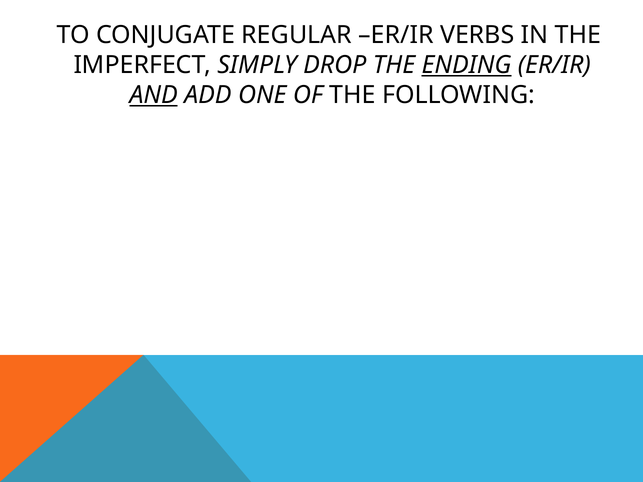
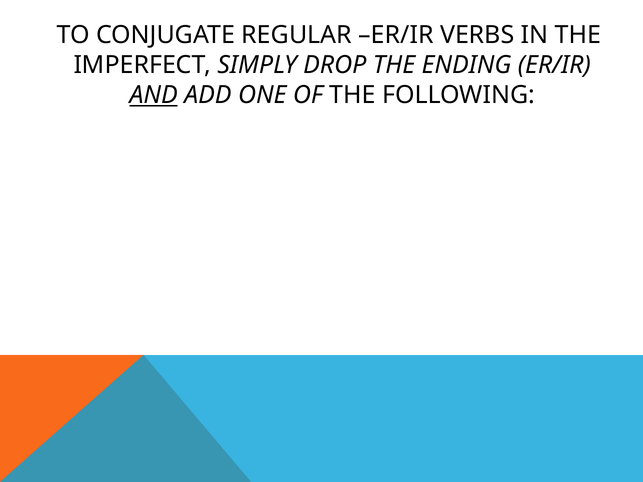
ENDING underline: present -> none
